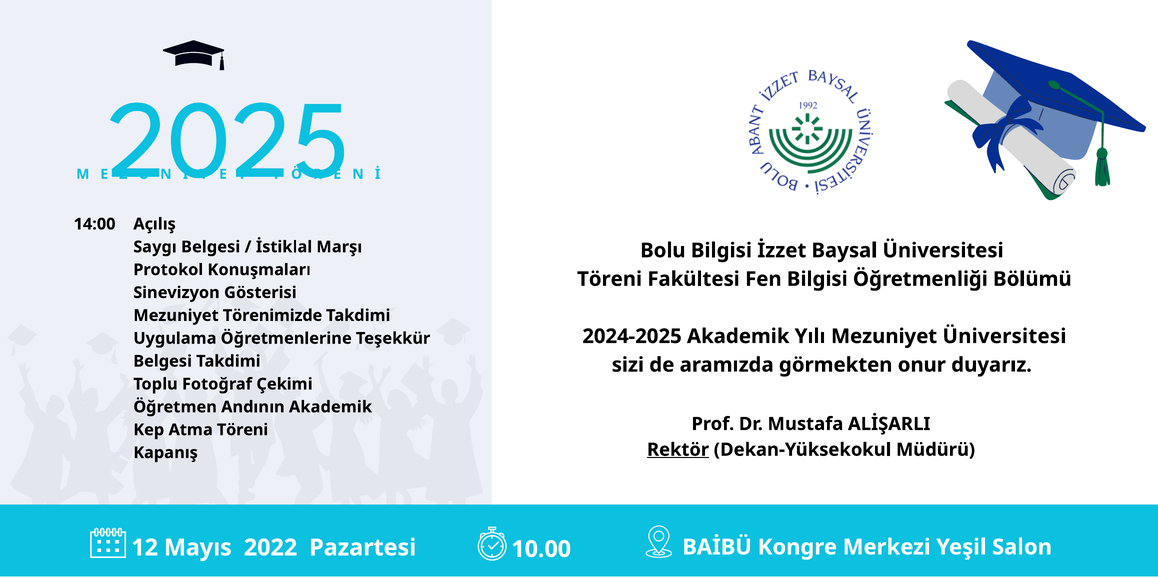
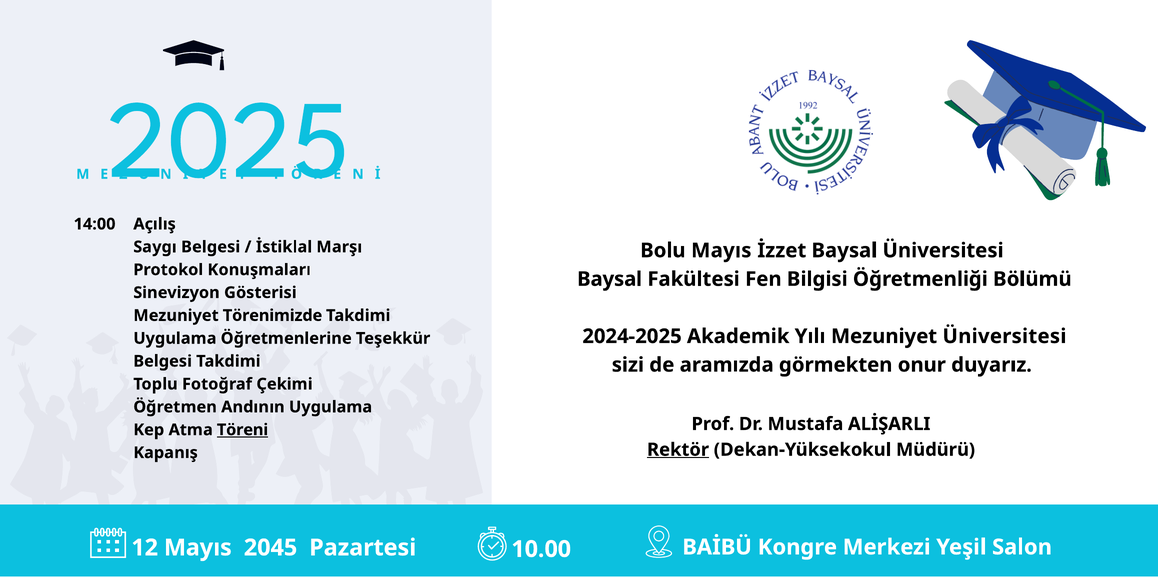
Bolu Bilgisi: Bilgisi -> Mayıs
Töreni at (610, 279): Töreni -> Baysal
Andının Akademik: Akademik -> Uygulama
Töreni at (243, 430) underline: none -> present
2022: 2022 -> 2045
